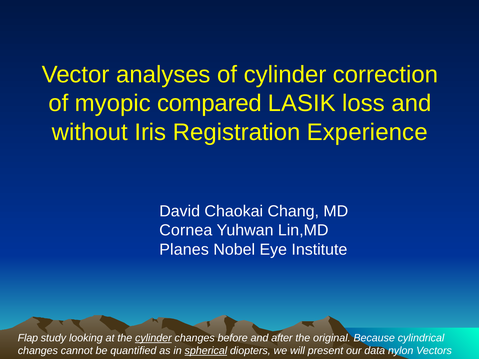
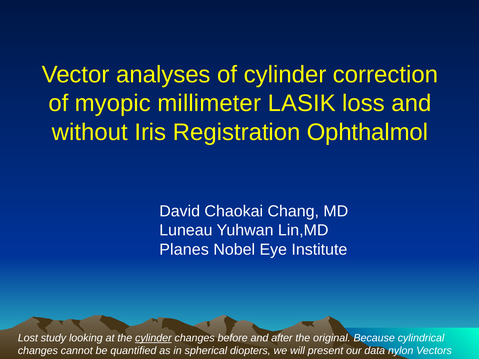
compared: compared -> millimeter
Experience: Experience -> Ophthalmol
Cornea: Cornea -> Luneau
Flap: Flap -> Lost
spherical underline: present -> none
